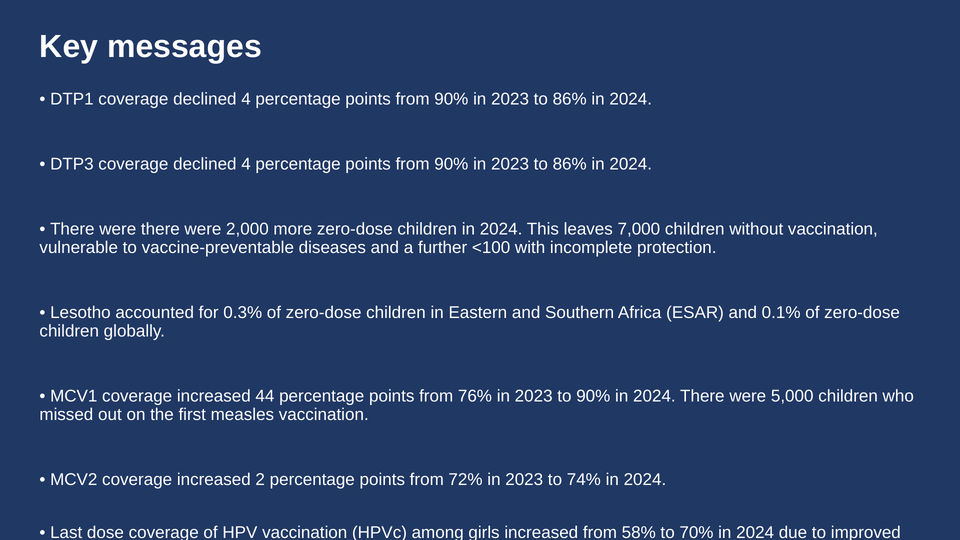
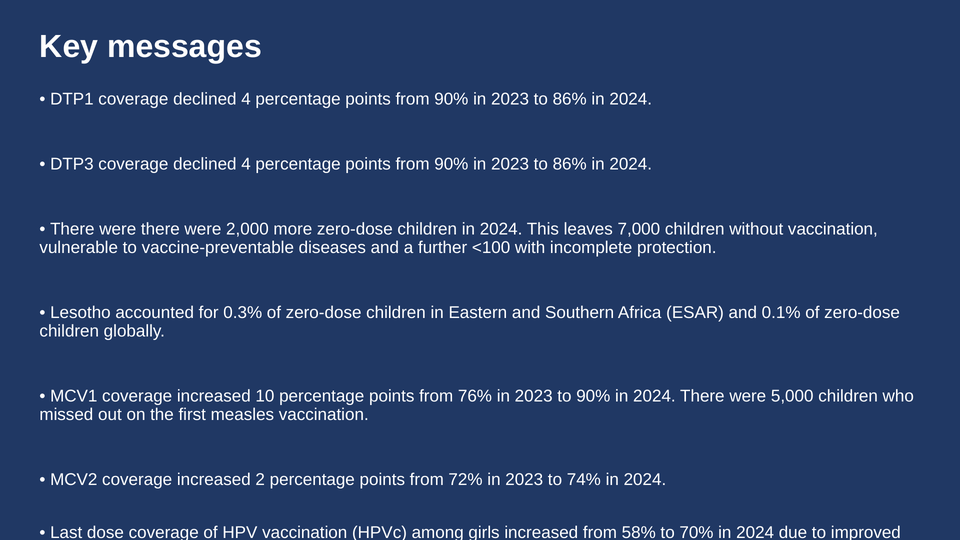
44: 44 -> 10
